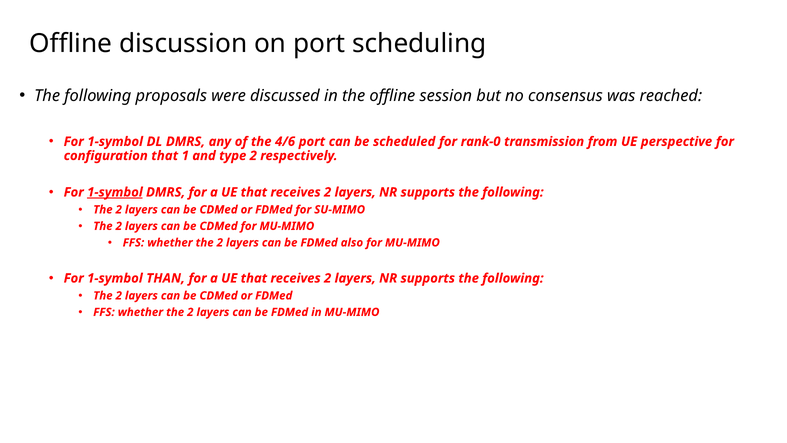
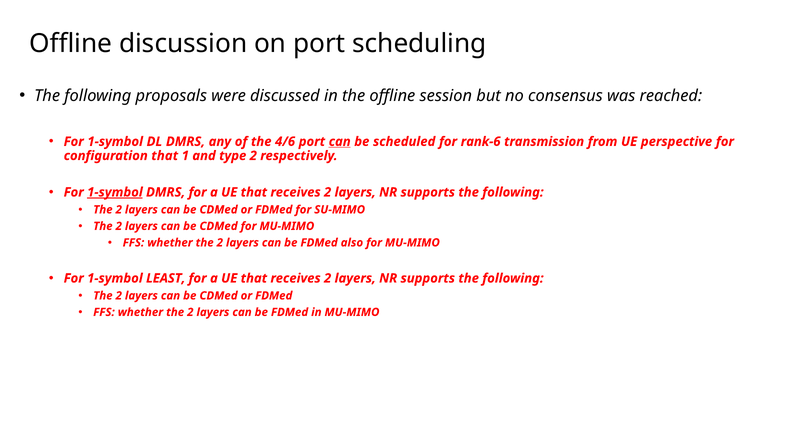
can at (340, 141) underline: none -> present
rank-0: rank-0 -> rank-6
THAN: THAN -> LEAST
